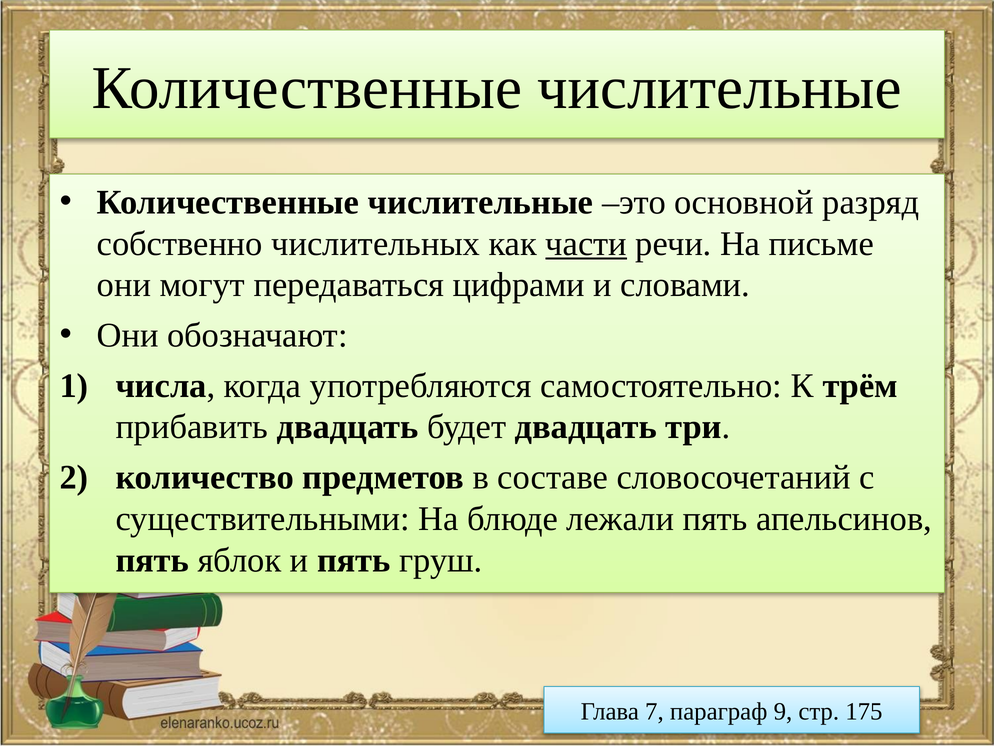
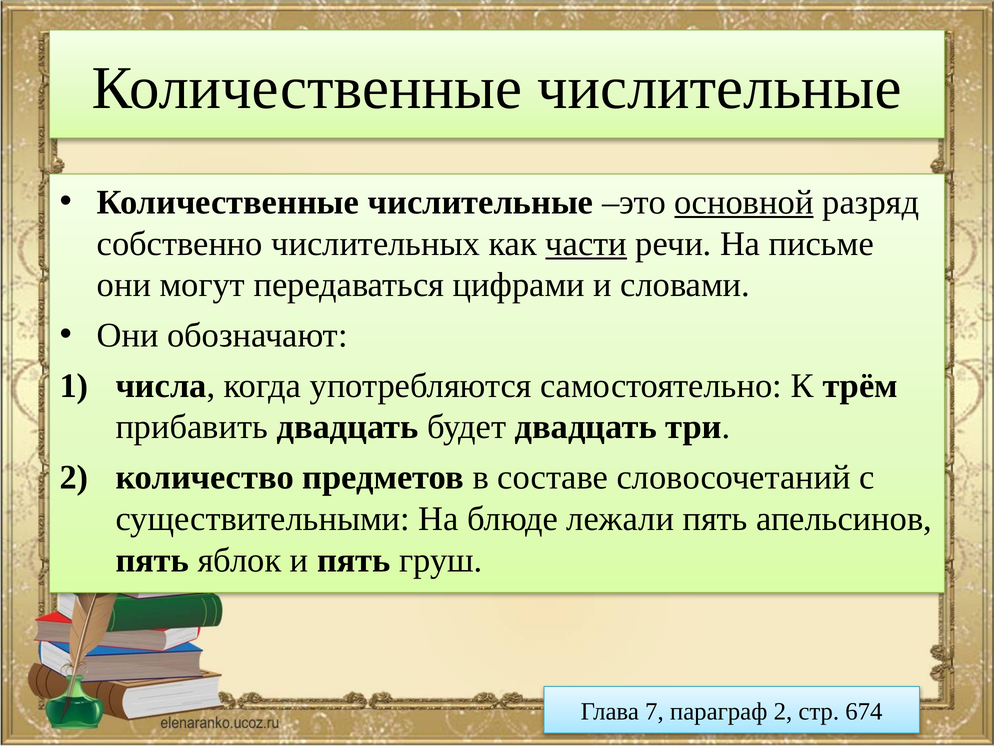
основной underline: none -> present
параграф 9: 9 -> 2
175: 175 -> 674
